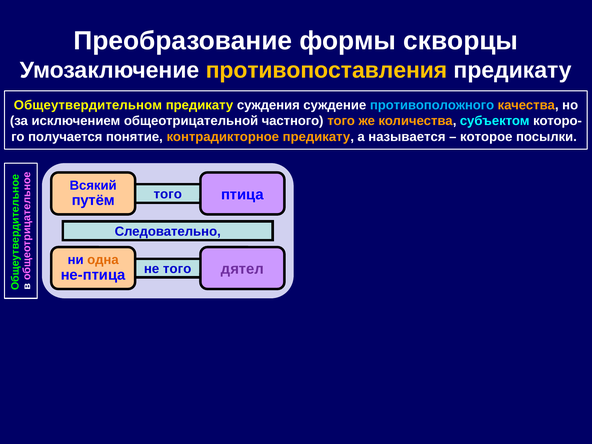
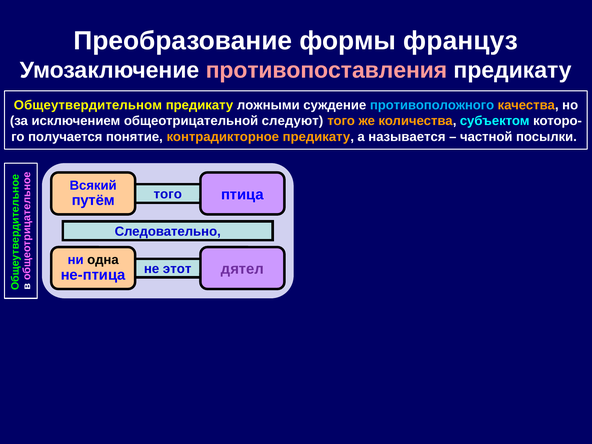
скворцы: скворцы -> француз
противопоставления colour: yellow -> pink
суждения: суждения -> ложными
частного: частного -> следуют
которое: которое -> частной
одна colour: orange -> black
не того: того -> этот
